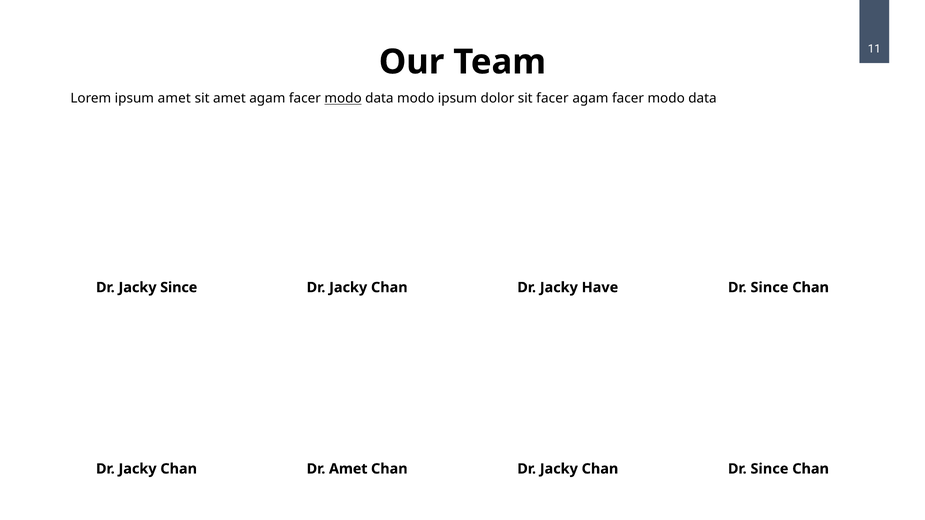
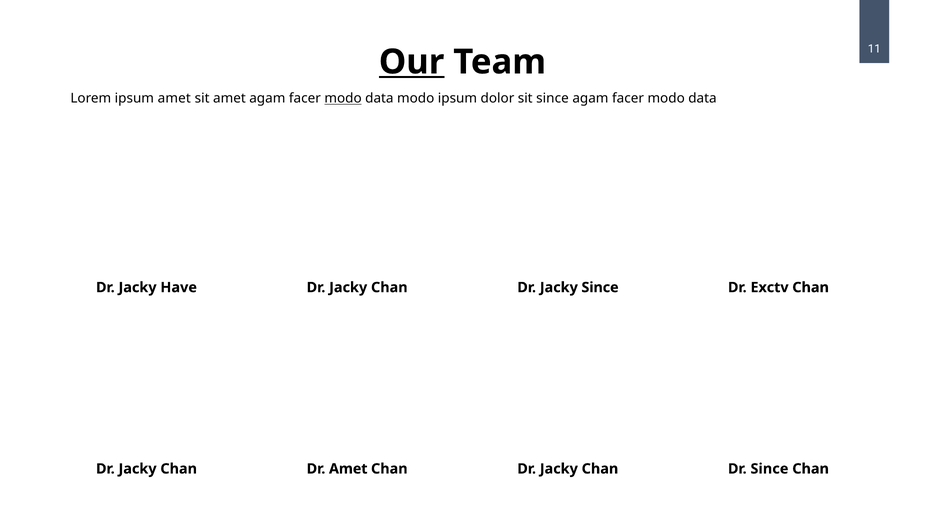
Our underline: none -> present
sit facer: facer -> since
Jacky Since: Since -> Have
Jacky Have: Have -> Since
Since at (769, 288): Since -> Exctv
